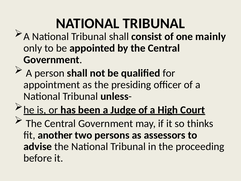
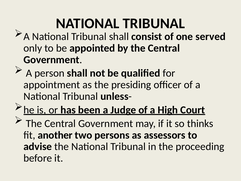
mainly: mainly -> served
